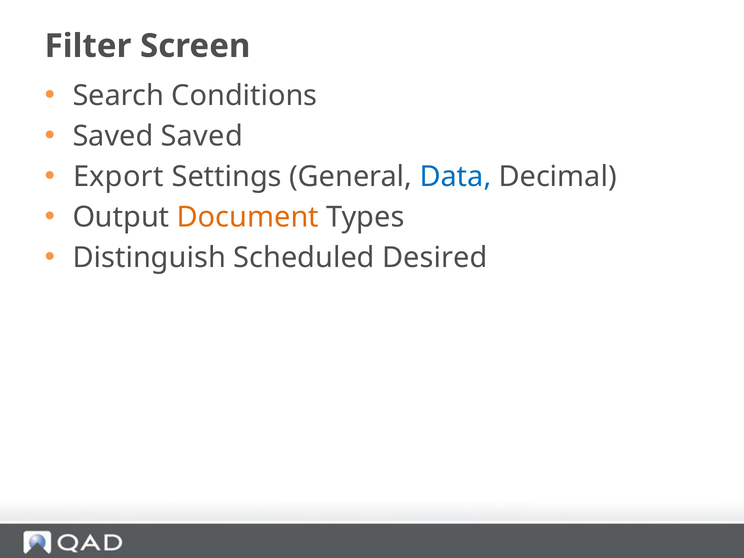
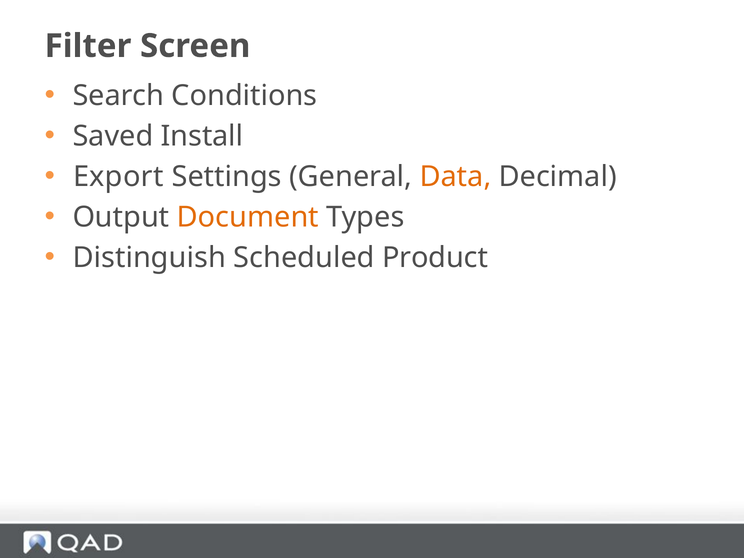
Saved Saved: Saved -> Install
Data colour: blue -> orange
Desired: Desired -> Product
